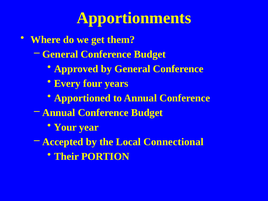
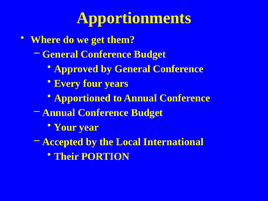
Connectional: Connectional -> International
